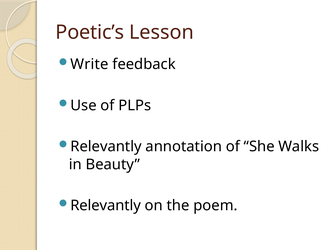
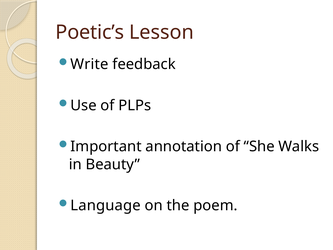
Relevantly at (106, 146): Relevantly -> Important
Relevantly at (106, 205): Relevantly -> Language
